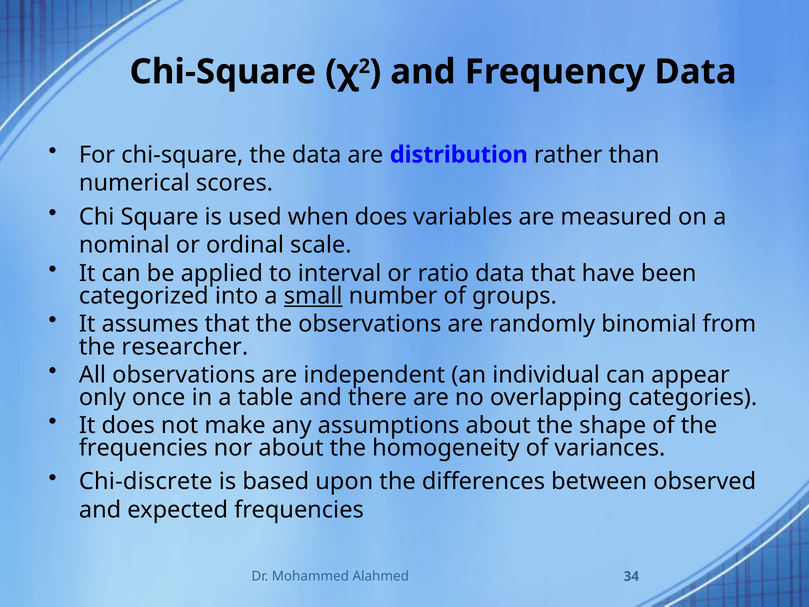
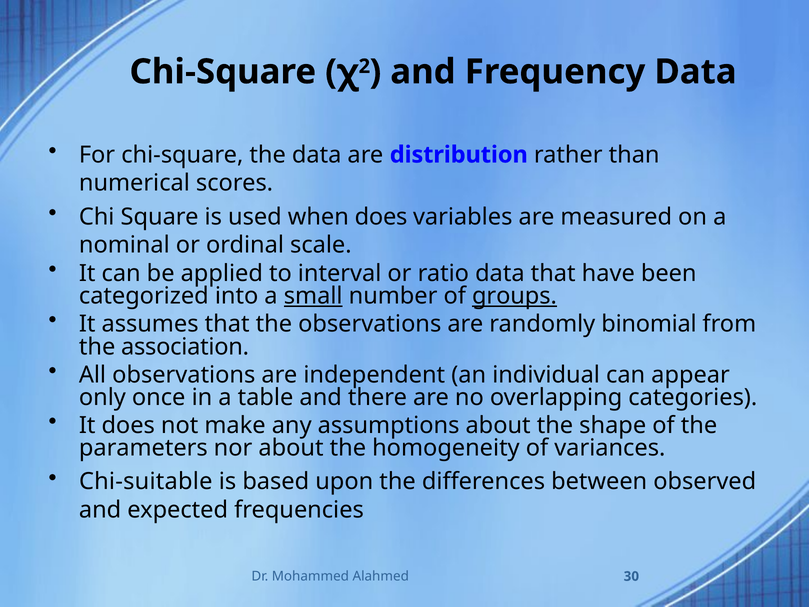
groups underline: none -> present
researcher: researcher -> association
frequencies at (143, 448): frequencies -> parameters
Chi-discrete: Chi-discrete -> Chi-suitable
34: 34 -> 30
